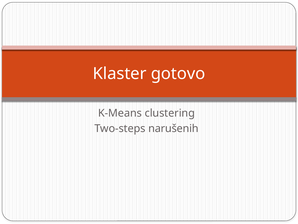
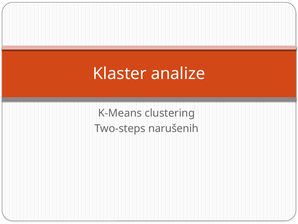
gotovo: gotovo -> analize
